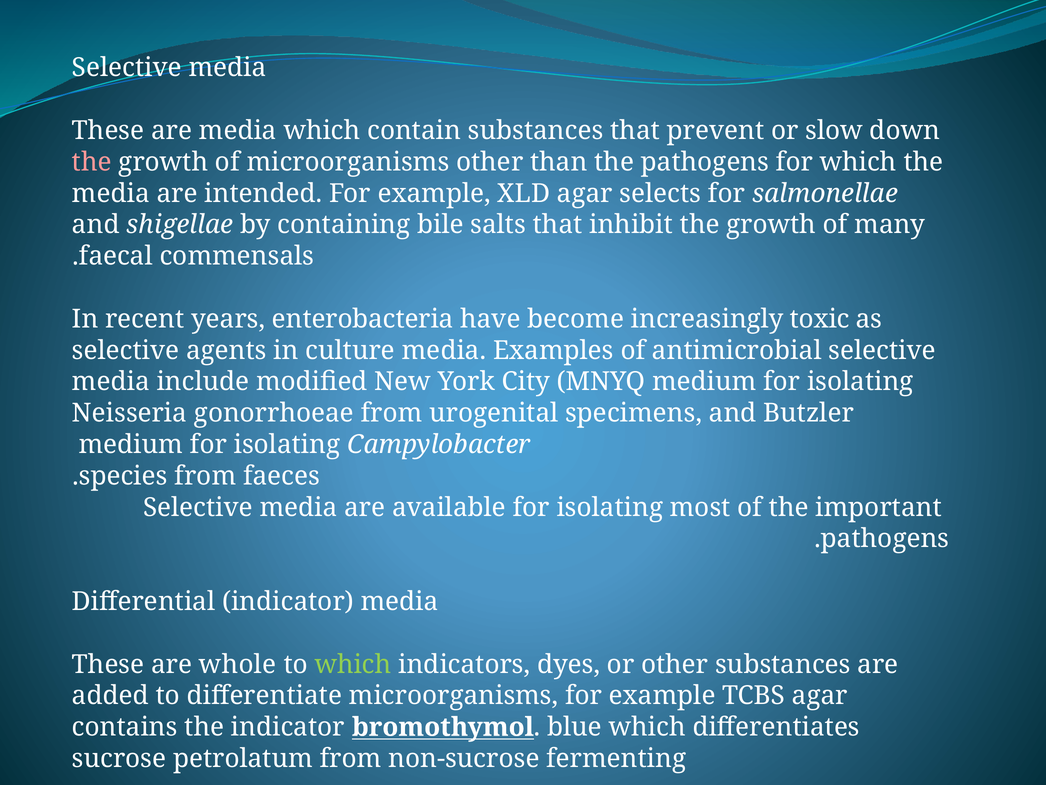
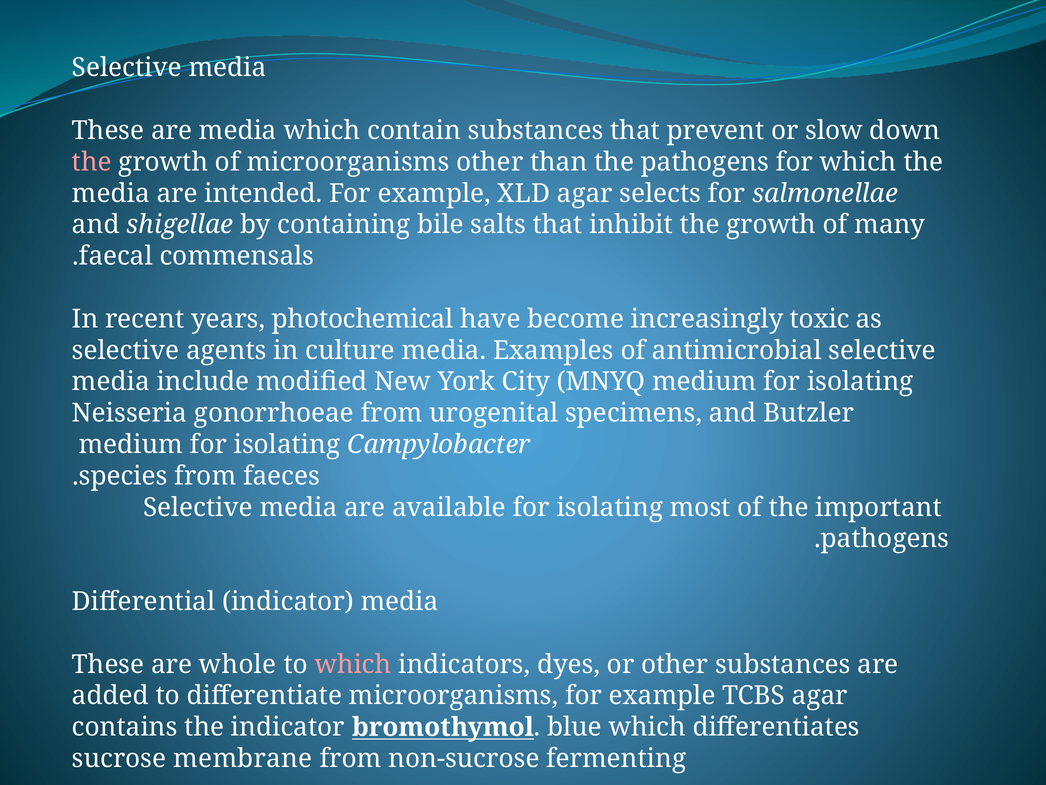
enterobacteria: enterobacteria -> photochemical
which at (353, 664) colour: light green -> pink
petrolatum: petrolatum -> membrane
